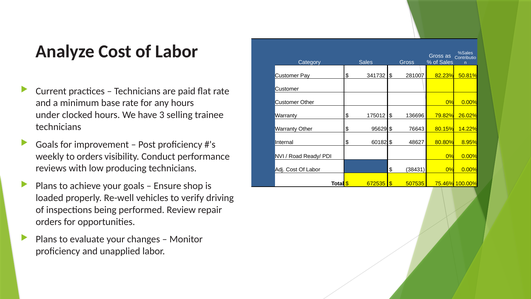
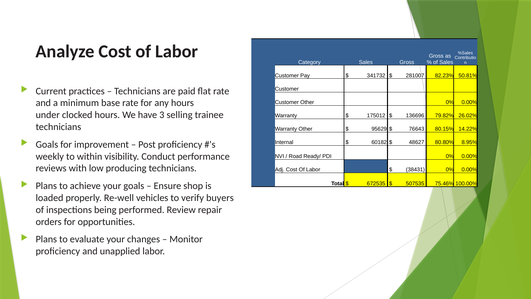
to orders: orders -> within
driving: driving -> buyers
